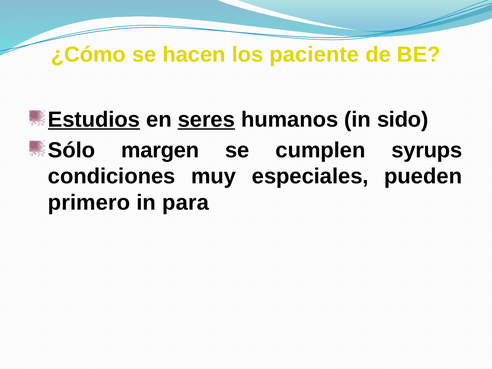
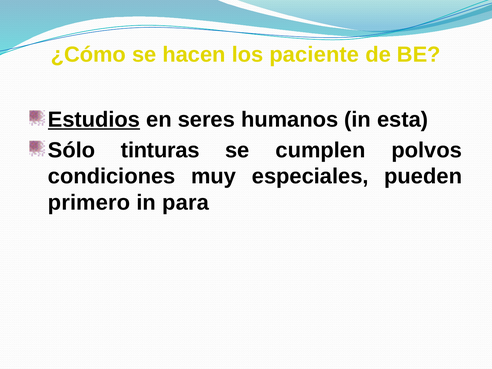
seres underline: present -> none
sido: sido -> esta
margen: margen -> tinturas
syrups: syrups -> polvos
